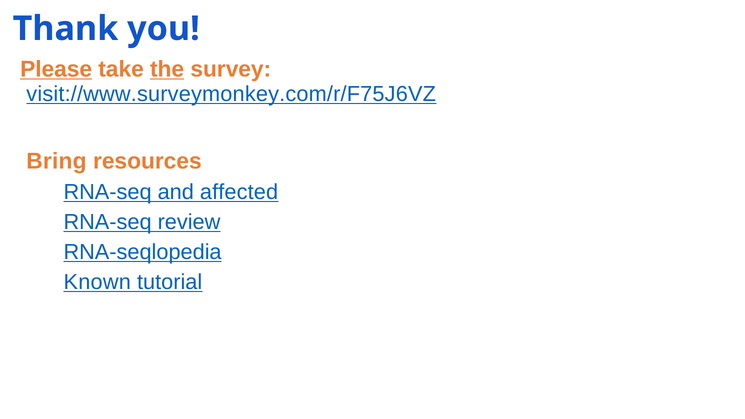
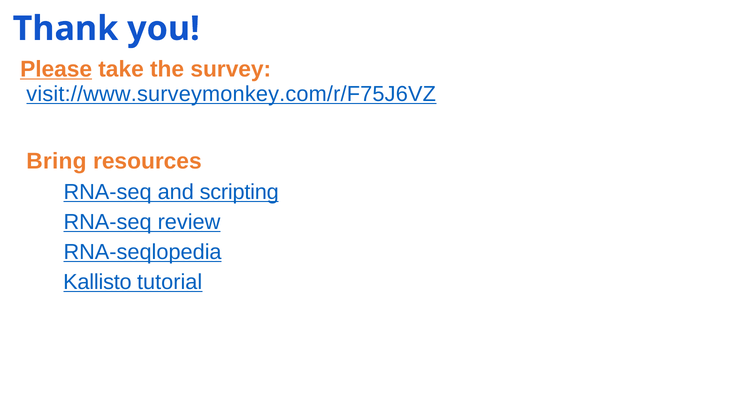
the underline: present -> none
affected: affected -> scripting
Known: Known -> Kallisto
